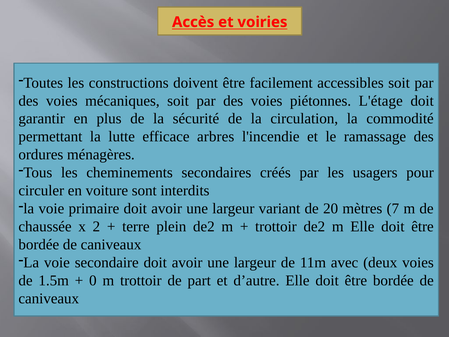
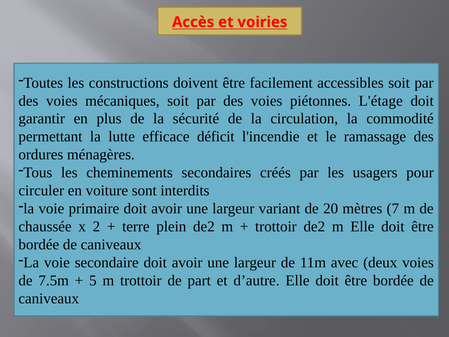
arbres: arbres -> déficit
1.5m: 1.5m -> 7.5m
0: 0 -> 5
